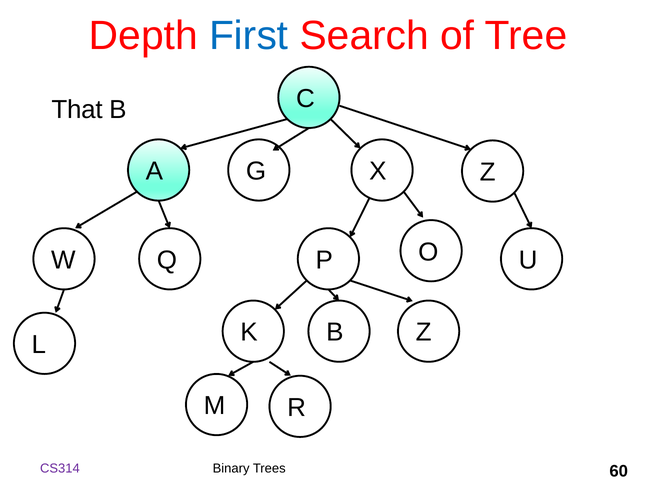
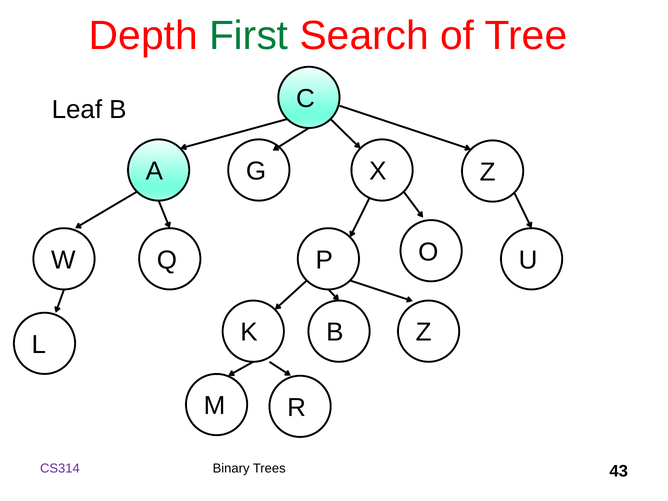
First colour: blue -> green
That: That -> Leaf
60: 60 -> 43
